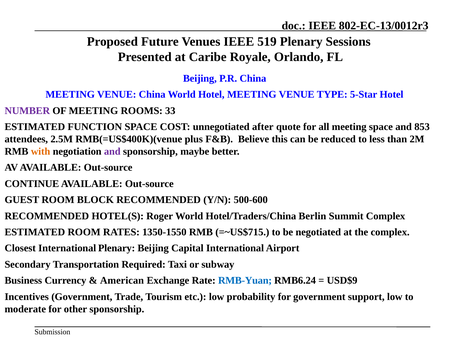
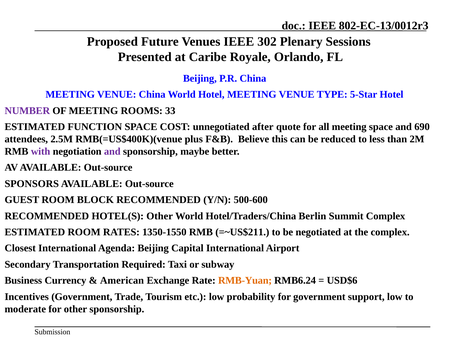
519: 519 -> 302
853: 853 -> 690
with colour: orange -> purple
CONTINUE: CONTINUE -> SPONSORS
HOTEL(S Roger: Roger -> Other
=~US$715: =~US$715 -> =~US$211
International Plenary: Plenary -> Agenda
RMB-Yuan colour: blue -> orange
USD$9: USD$9 -> USD$6
